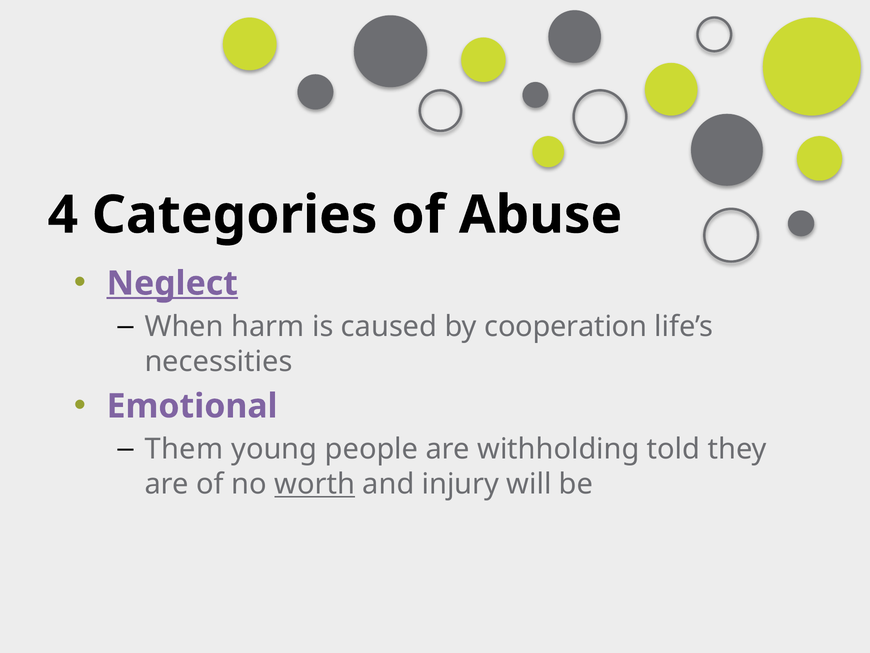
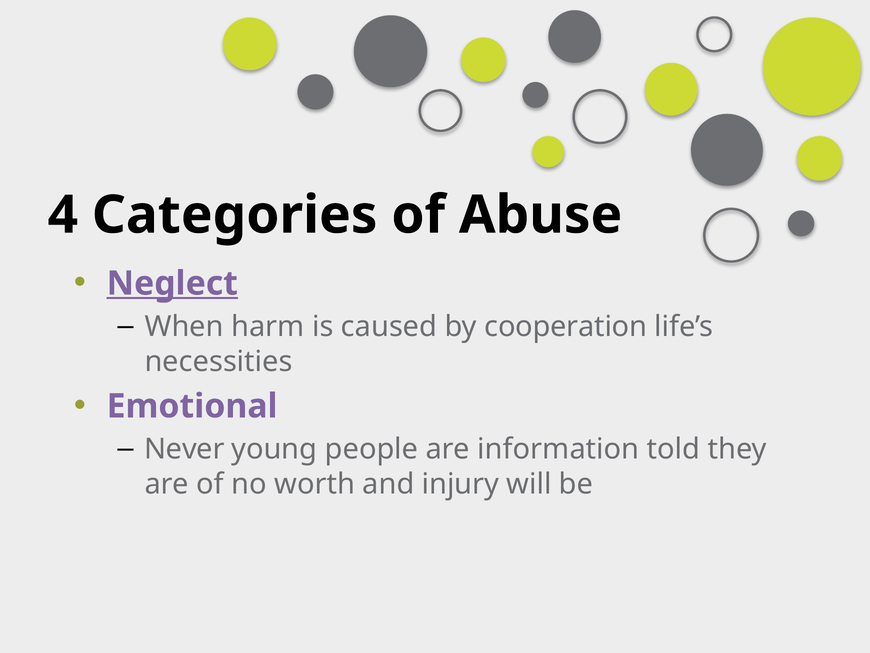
Them: Them -> Never
withholding: withholding -> information
worth underline: present -> none
